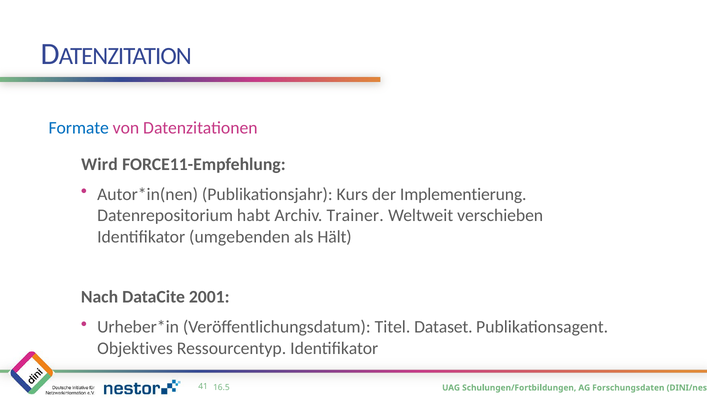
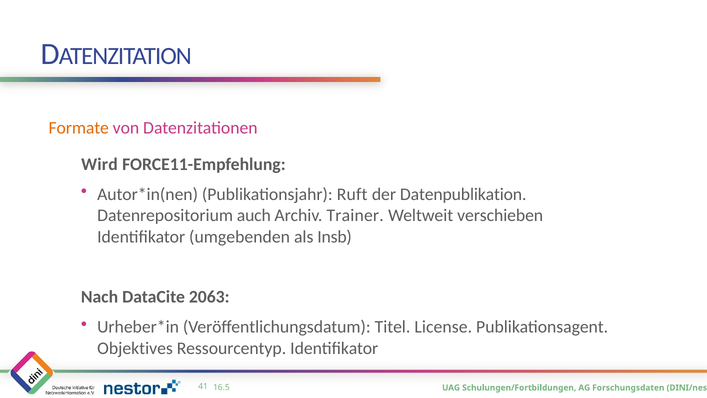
Formate colour: blue -> orange
Kurs: Kurs -> Ruft
Implementierung: Implementierung -> Datenpublikation
habt: habt -> auch
Hält: Hält -> Insb
2001: 2001 -> 2063
Dataset: Dataset -> License
